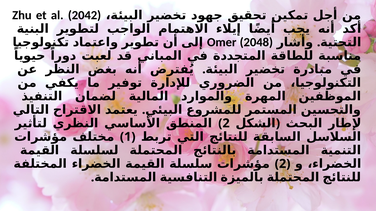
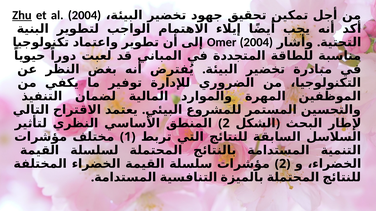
Zhu underline: none -> present
al 2042: 2042 -> 2004
Omer 2048: 2048 -> 2004
